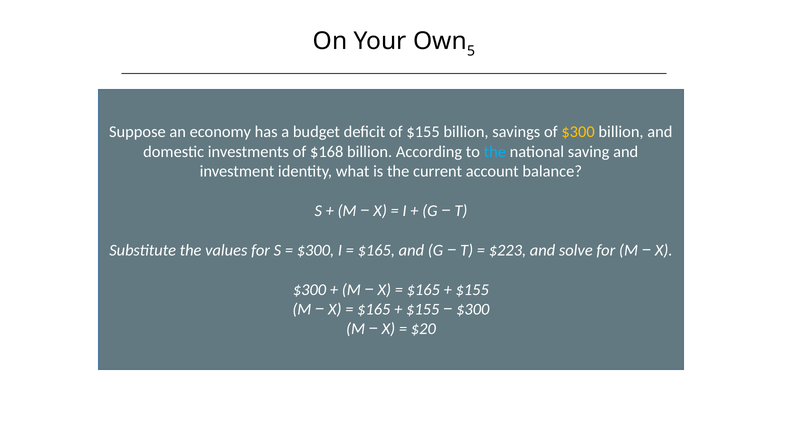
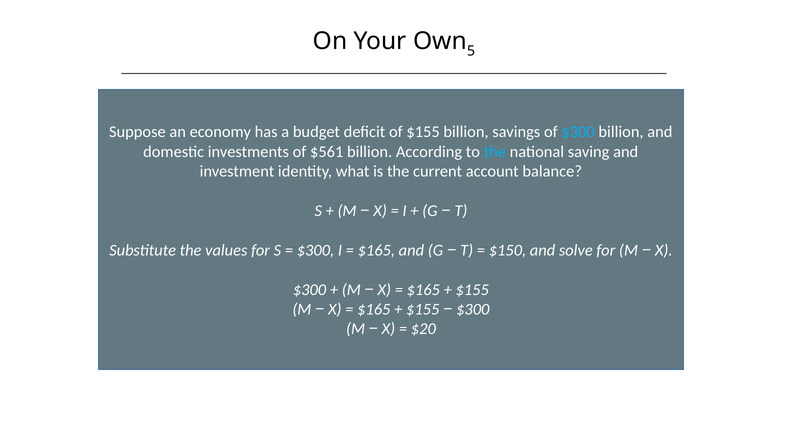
$300 at (578, 132) colour: yellow -> light blue
$168: $168 -> $561
$223: $223 -> $150
